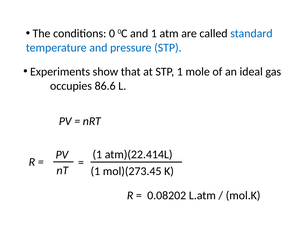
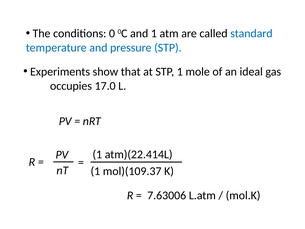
86.6: 86.6 -> 17.0
mol)(273.45: mol)(273.45 -> mol)(109.37
0.08202: 0.08202 -> 7.63006
